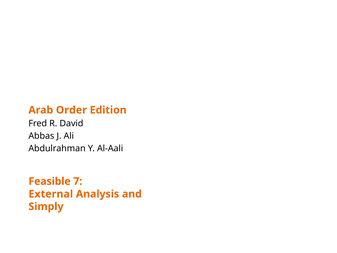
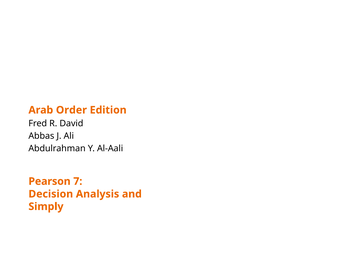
Feasible: Feasible -> Pearson
External: External -> Decision
